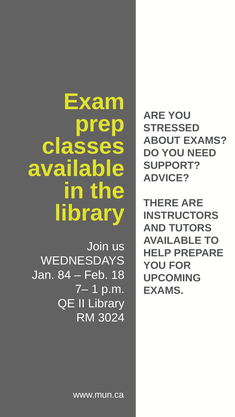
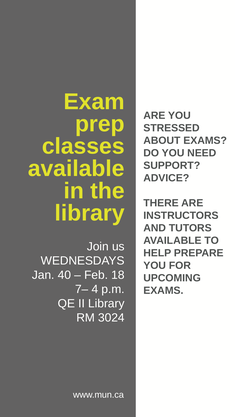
84: 84 -> 40
1: 1 -> 4
